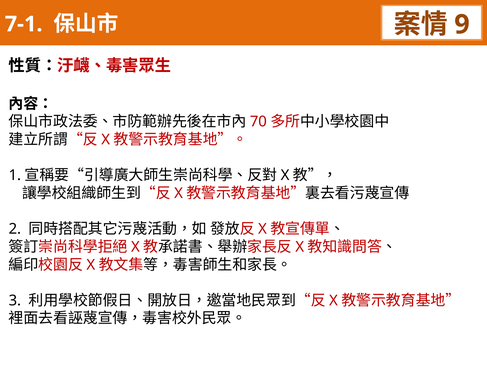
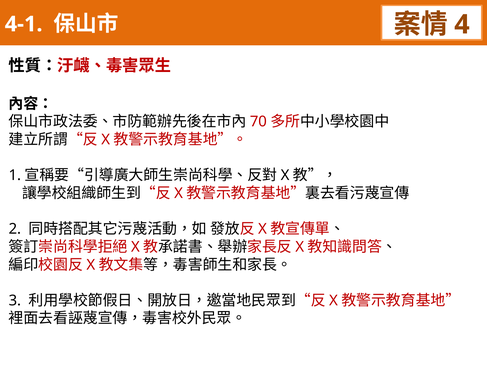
7-1: 7-1 -> 4-1
9: 9 -> 4
